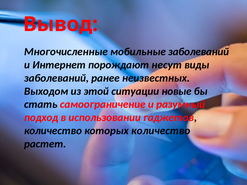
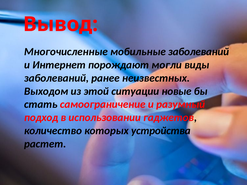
несут: несут -> могли
которых количество: количество -> устройства
